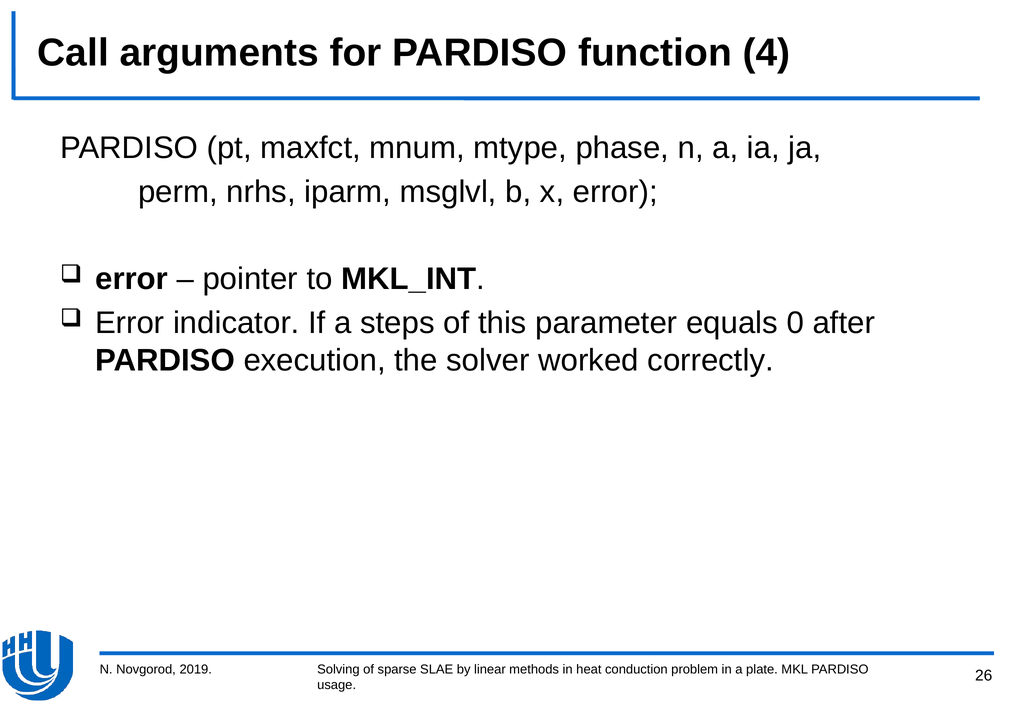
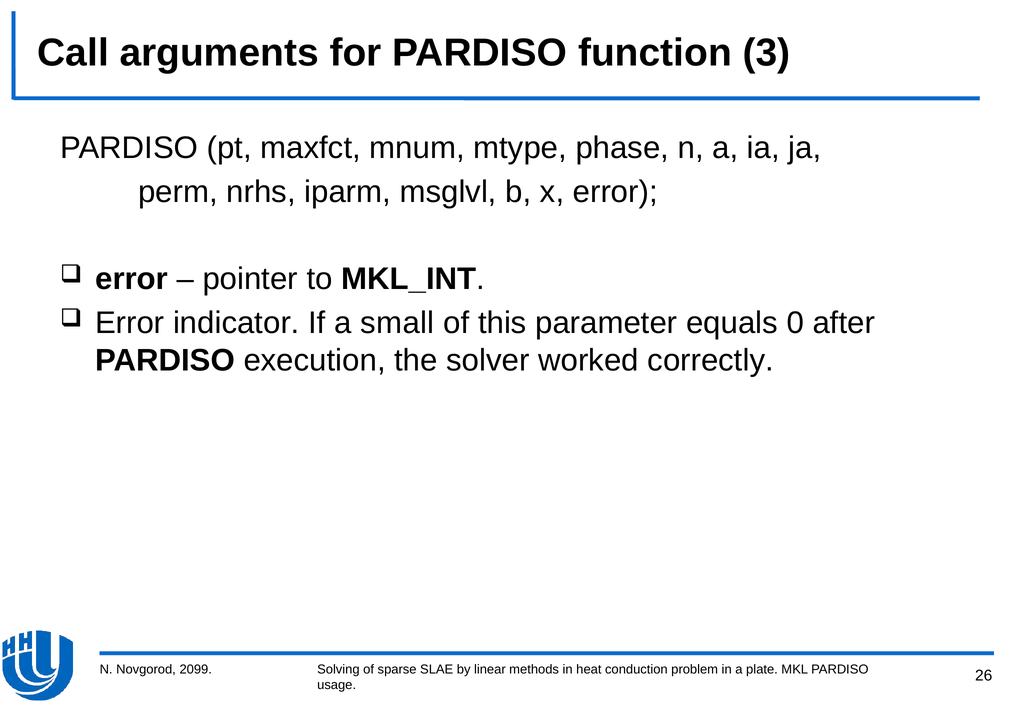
4: 4 -> 3
steps: steps -> small
2019: 2019 -> 2099
